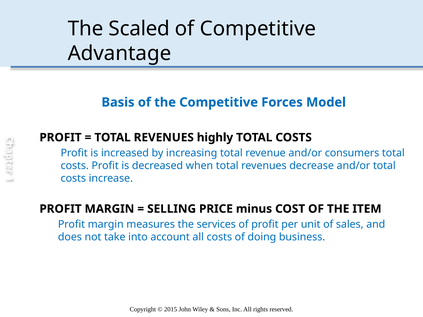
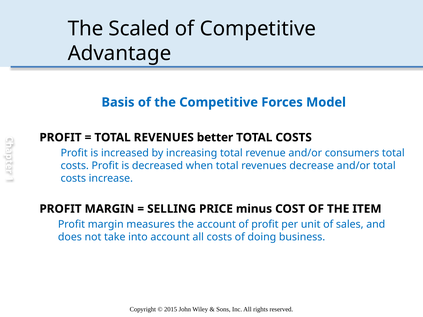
highly: highly -> better
the services: services -> account
